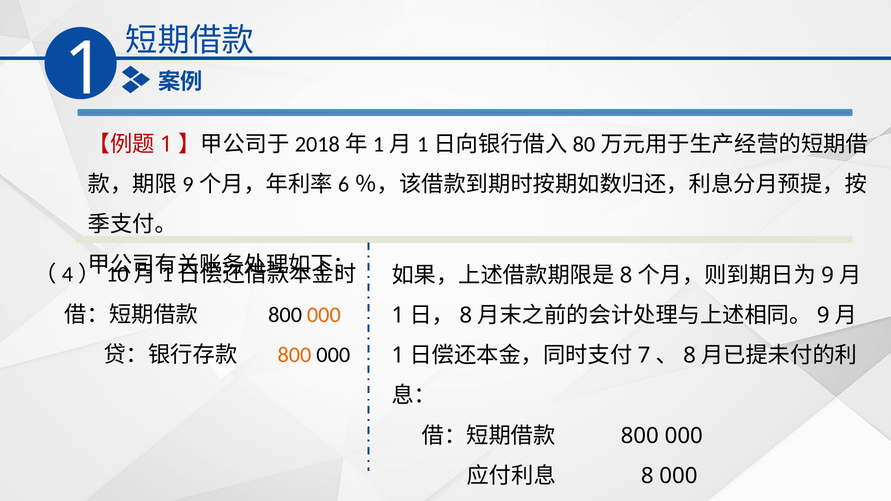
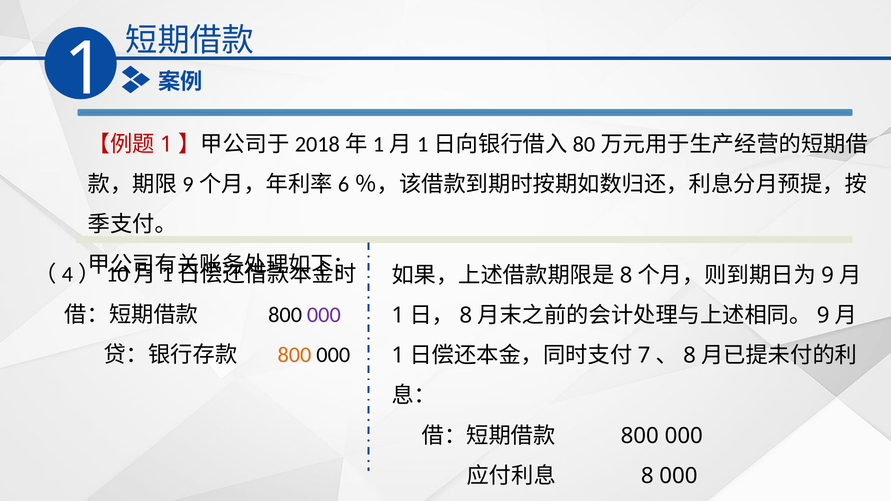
000 at (324, 315) colour: orange -> purple
